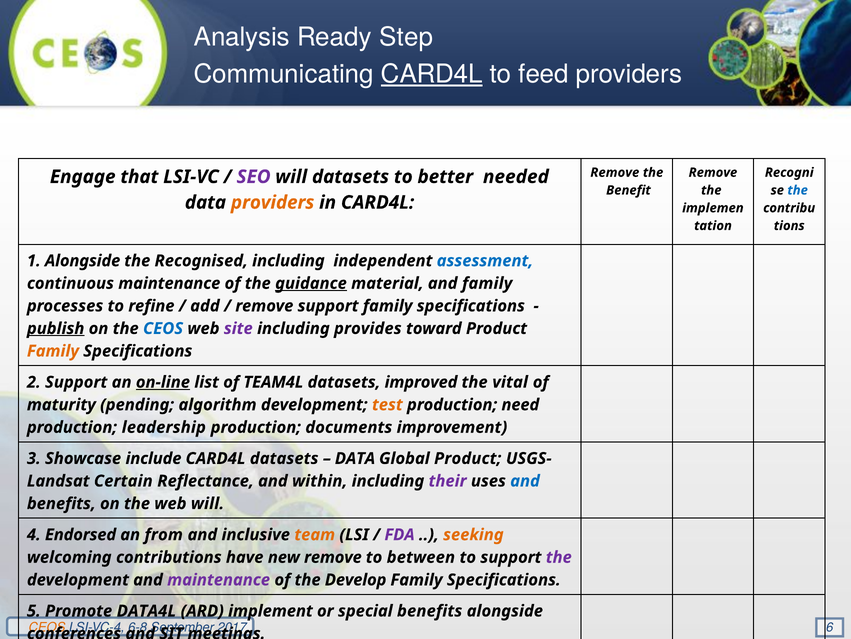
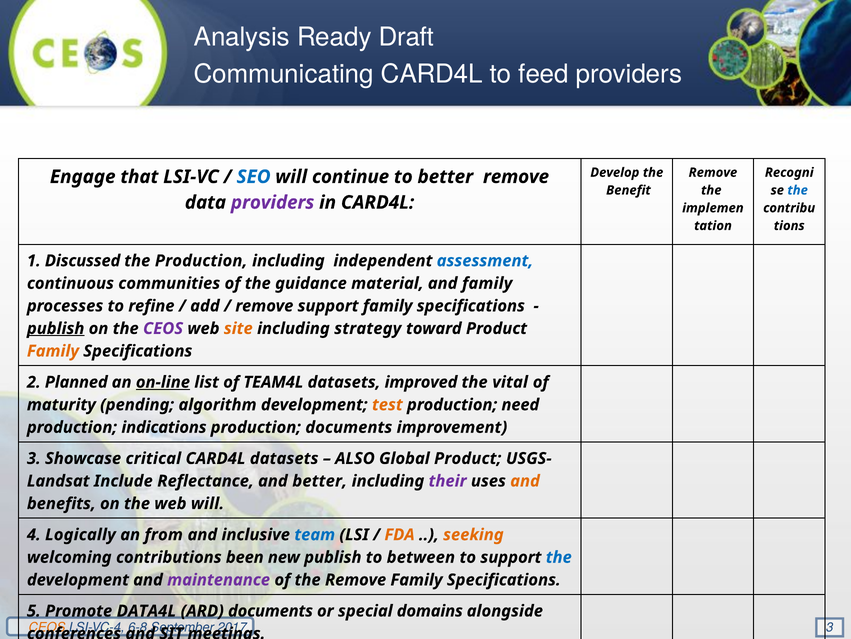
Step: Step -> Draft
CARD4L at (432, 74) underline: present -> none
Remove at (615, 172): Remove -> Develop
SEO colour: purple -> blue
will datasets: datasets -> continue
better needed: needed -> remove
providers at (273, 202) colour: orange -> purple
1 Alongside: Alongside -> Discussed
the Recognised: Recognised -> Production
continuous maintenance: maintenance -> communities
guidance underline: present -> none
CEOS at (163, 328) colour: blue -> purple
site colour: purple -> orange
provides: provides -> strategy
2 Support: Support -> Planned
leadership: leadership -> indications
include: include -> critical
DATA at (355, 458): DATA -> ALSO
Certain: Certain -> Include
and within: within -> better
and at (525, 481) colour: blue -> orange
Endorsed: Endorsed -> Logically
team colour: orange -> blue
FDA colour: purple -> orange
have: have -> been
new remove: remove -> publish
the at (559, 557) colour: purple -> blue
the Develop: Develop -> Remove
ARD implement: implement -> documents
special benefits: benefits -> domains
6 at (830, 627): 6 -> 3
